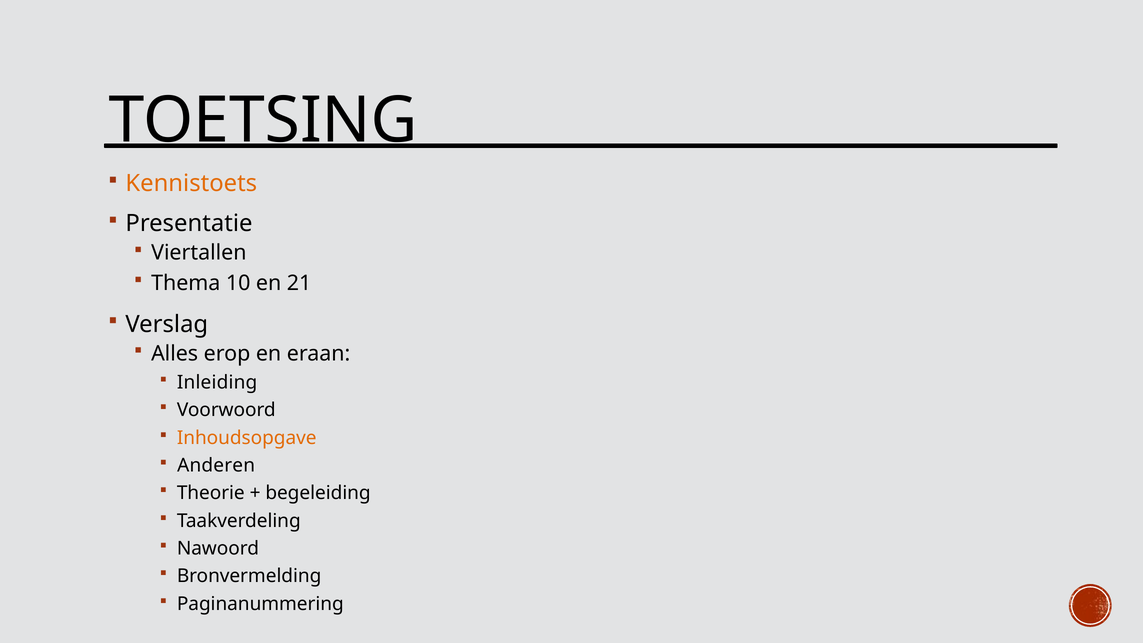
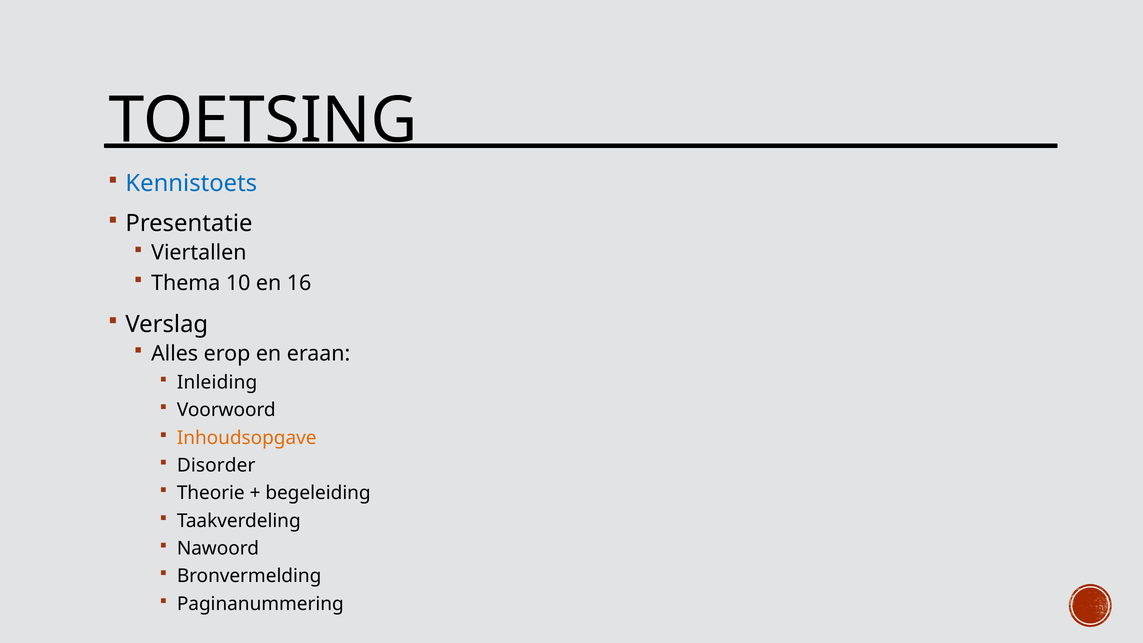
Kennistoets colour: orange -> blue
21: 21 -> 16
Anderen: Anderen -> Disorder
